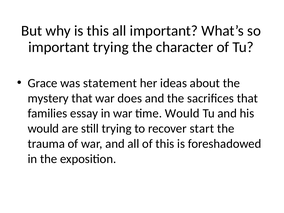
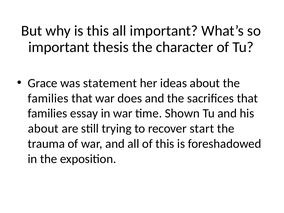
important trying: trying -> thesis
mystery at (48, 98): mystery -> families
time Would: Would -> Shown
would at (43, 129): would -> about
